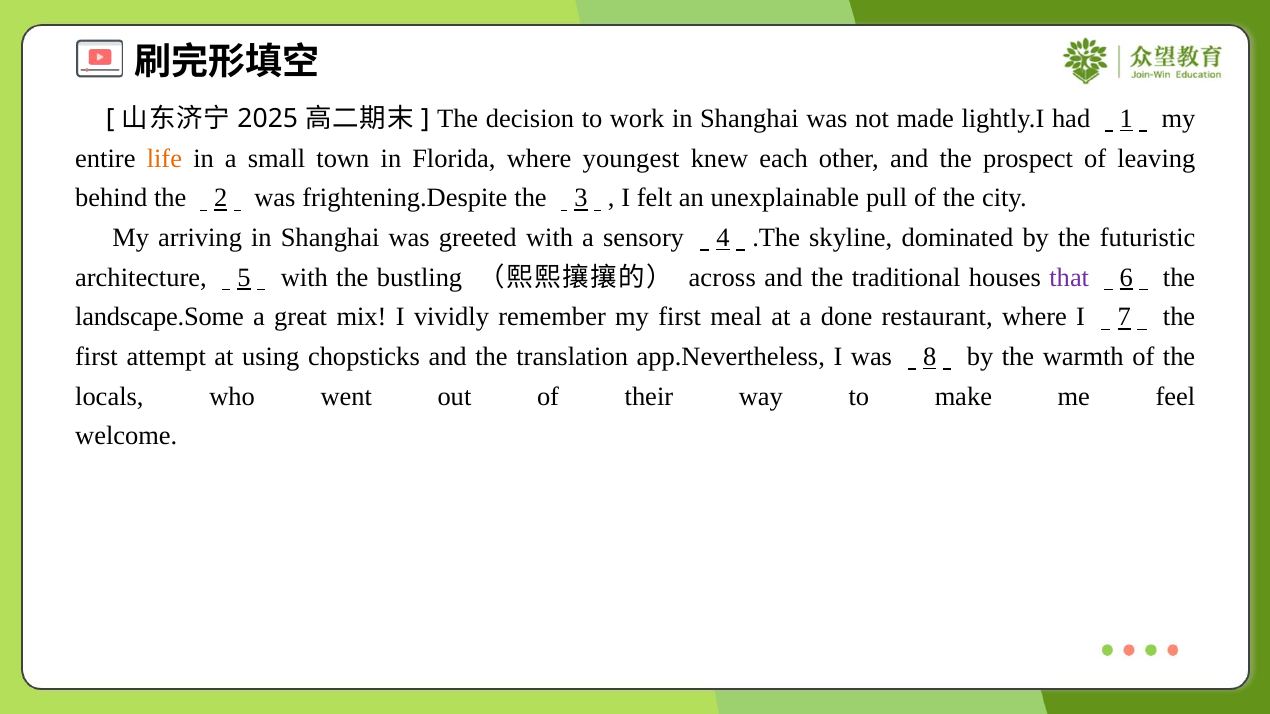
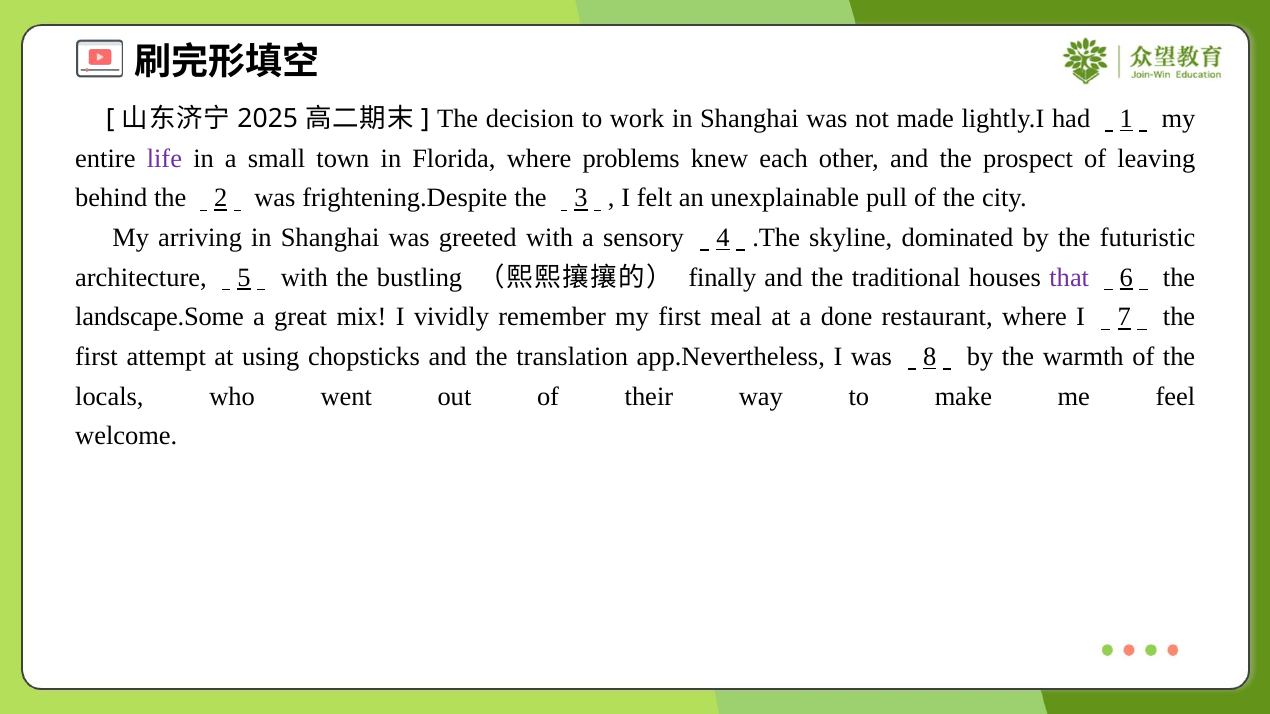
life colour: orange -> purple
youngest: youngest -> problems
across: across -> finally
